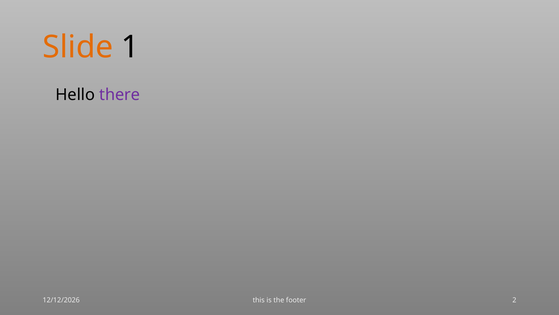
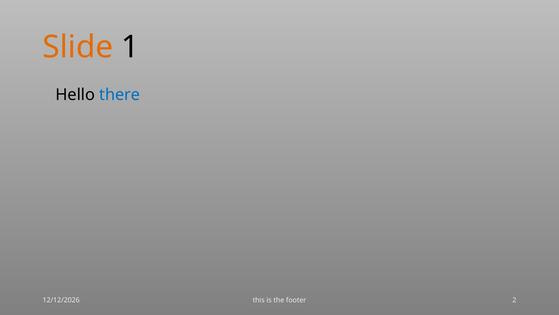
there colour: purple -> blue
